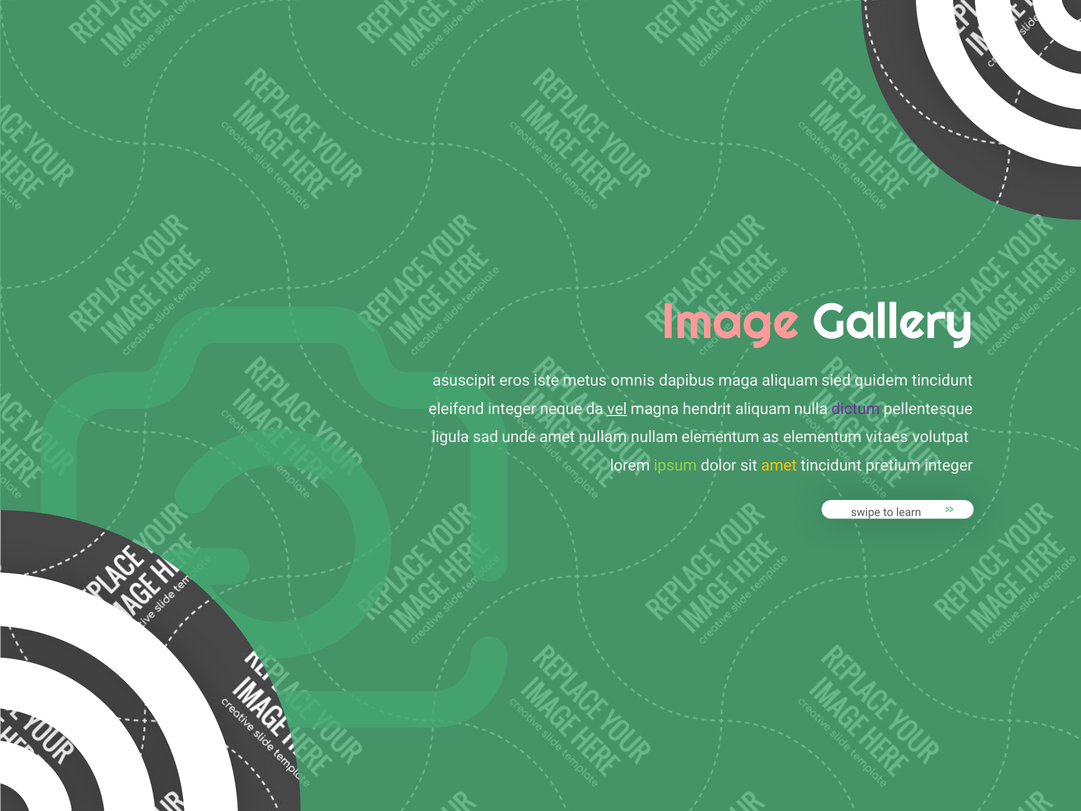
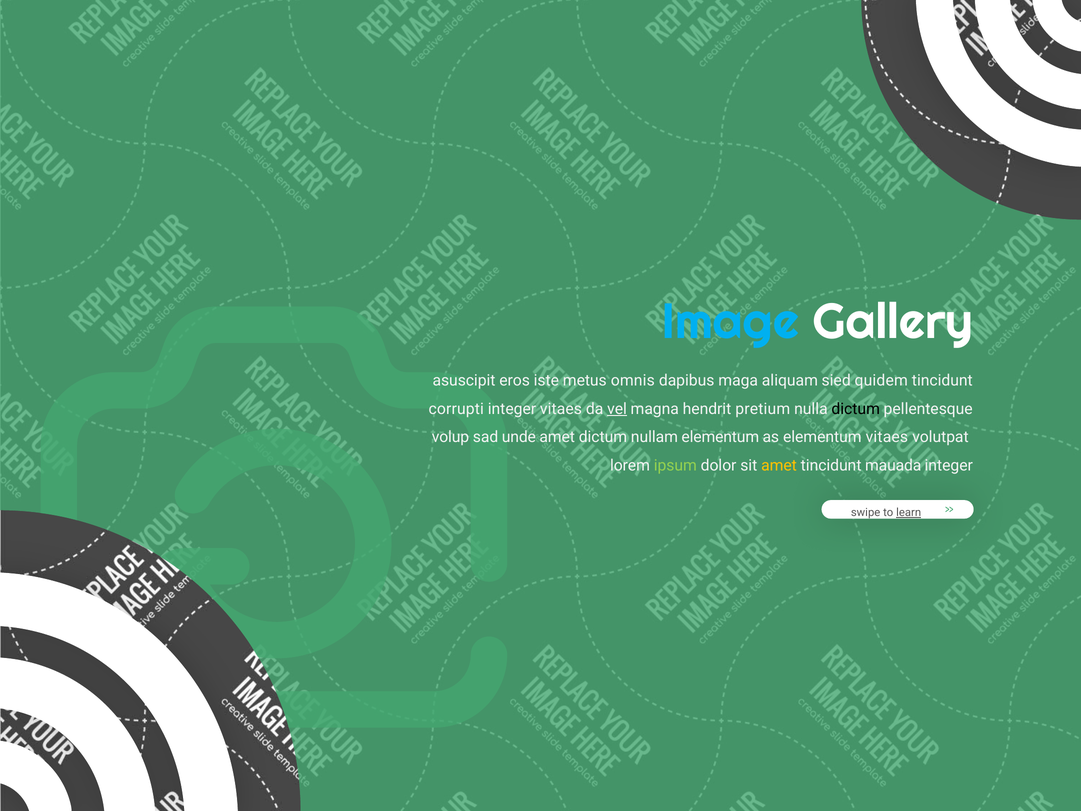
Image colour: pink -> light blue
eleifend: eleifend -> corrupti
integer neque: neque -> vitaes
hendrit aliquam: aliquam -> pretium
dictum at (856, 409) colour: purple -> black
ligula: ligula -> volup
amet nullam: nullam -> dictum
pretium: pretium -> mauada
learn underline: none -> present
